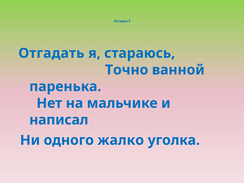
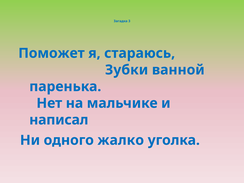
Отгадать: Отгадать -> Поможет
Точно: Точно -> Зубки
